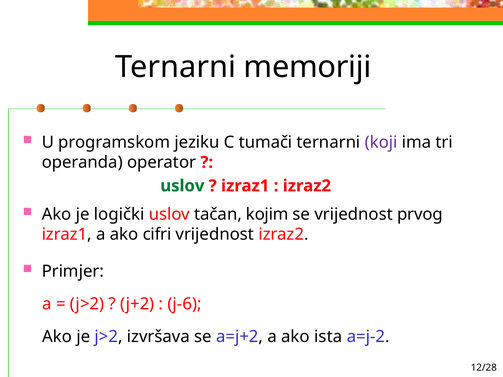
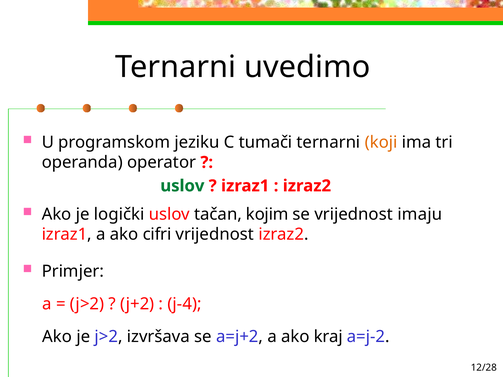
memoriji: memoriji -> uvedimo
koji colour: purple -> orange
prvog: prvog -> imaju
j-6: j-6 -> j-4
ista: ista -> kraj
